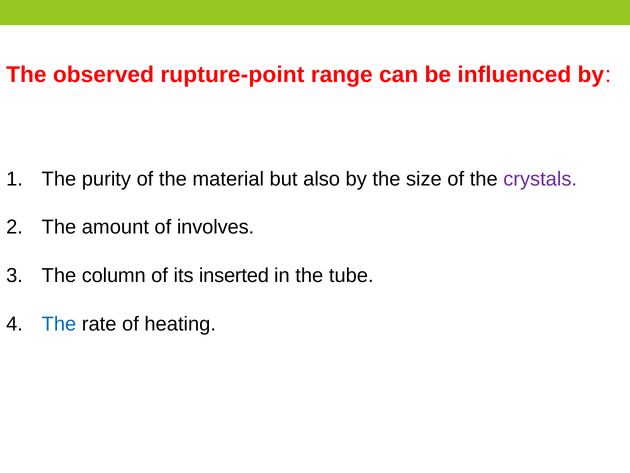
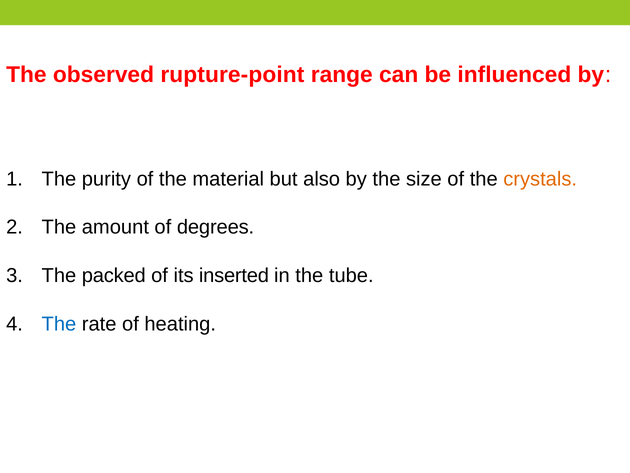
crystals colour: purple -> orange
involves: involves -> degrees
column: column -> packed
